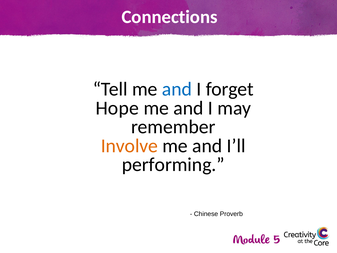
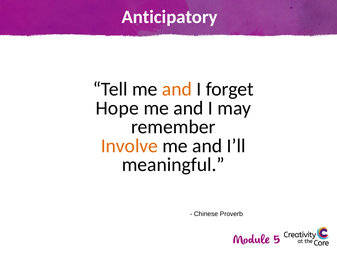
Connections: Connections -> Anticipatory
and at (177, 89) colour: blue -> orange
performing: performing -> meaningful
